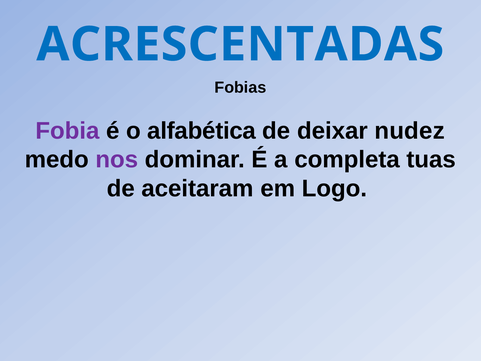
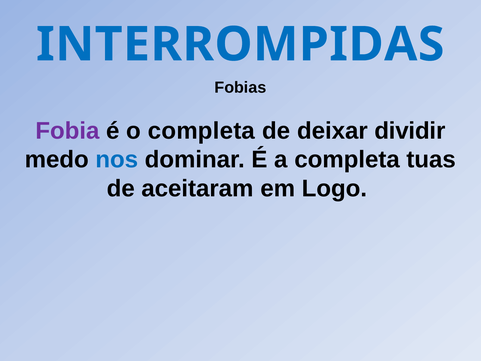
ACRESCENTADAS: ACRESCENTADAS -> INTERROMPIDAS
o alfabética: alfabética -> completa
nudez: nudez -> dividir
nos colour: purple -> blue
